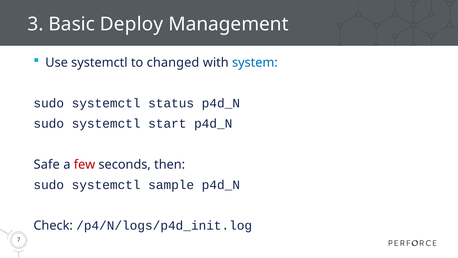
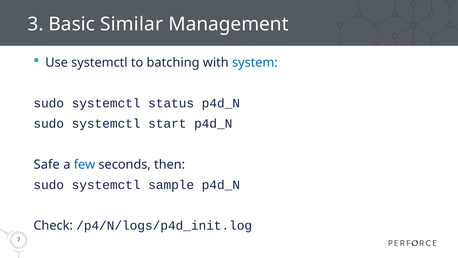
Deploy: Deploy -> Similar
changed: changed -> batching
few colour: red -> blue
